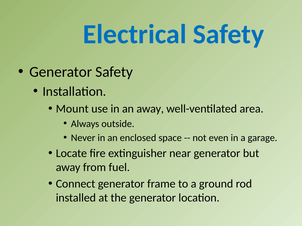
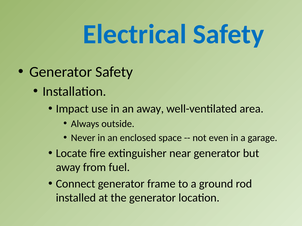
Mount: Mount -> Impact
